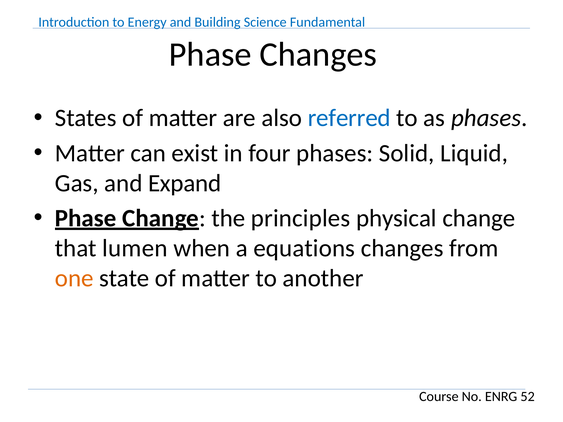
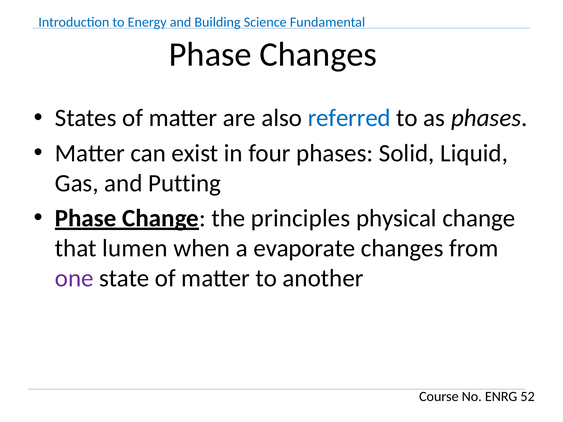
Expand: Expand -> Putting
equations: equations -> evaporate
one colour: orange -> purple
